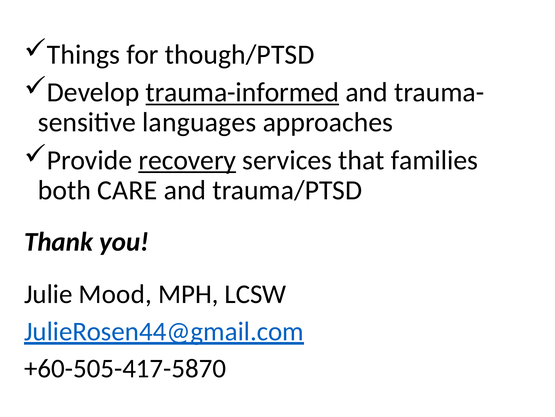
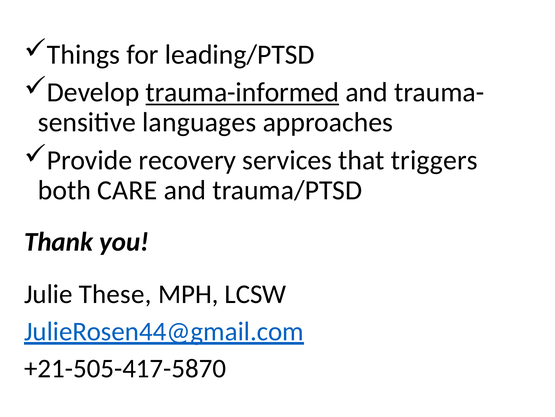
though/PTSD: though/PTSD -> leading/PTSD
recovery underline: present -> none
families: families -> triggers
Mood: Mood -> These
+60-505-417-5870: +60-505-417-5870 -> +21-505-417-5870
